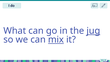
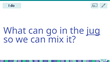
mix underline: present -> none
